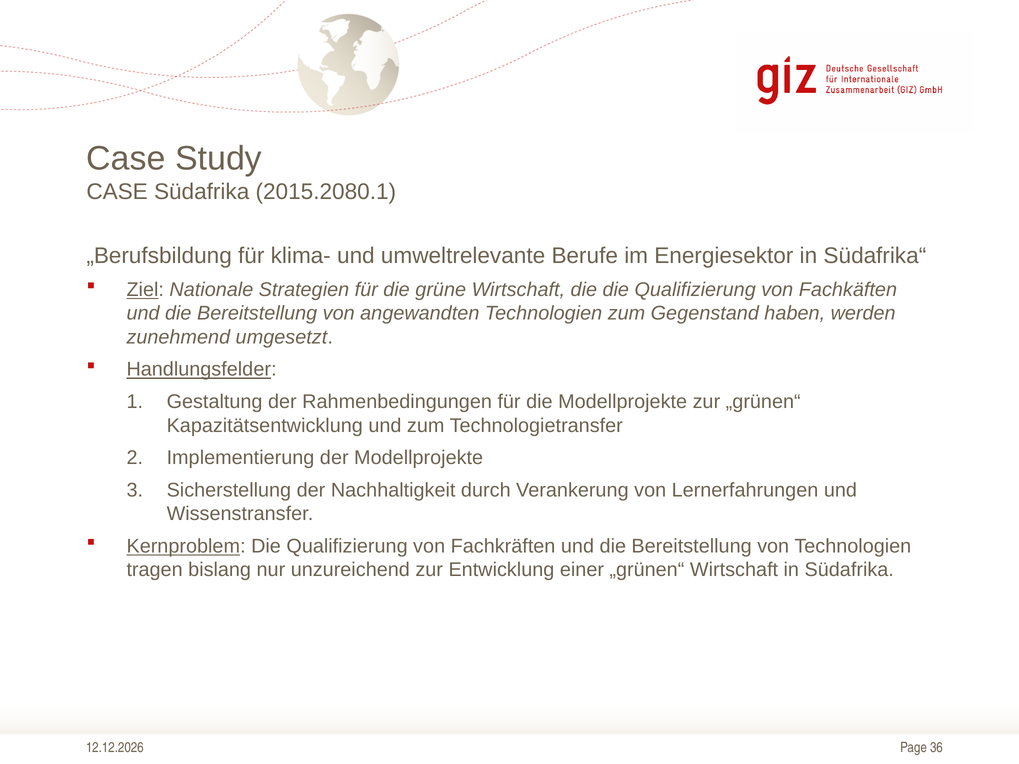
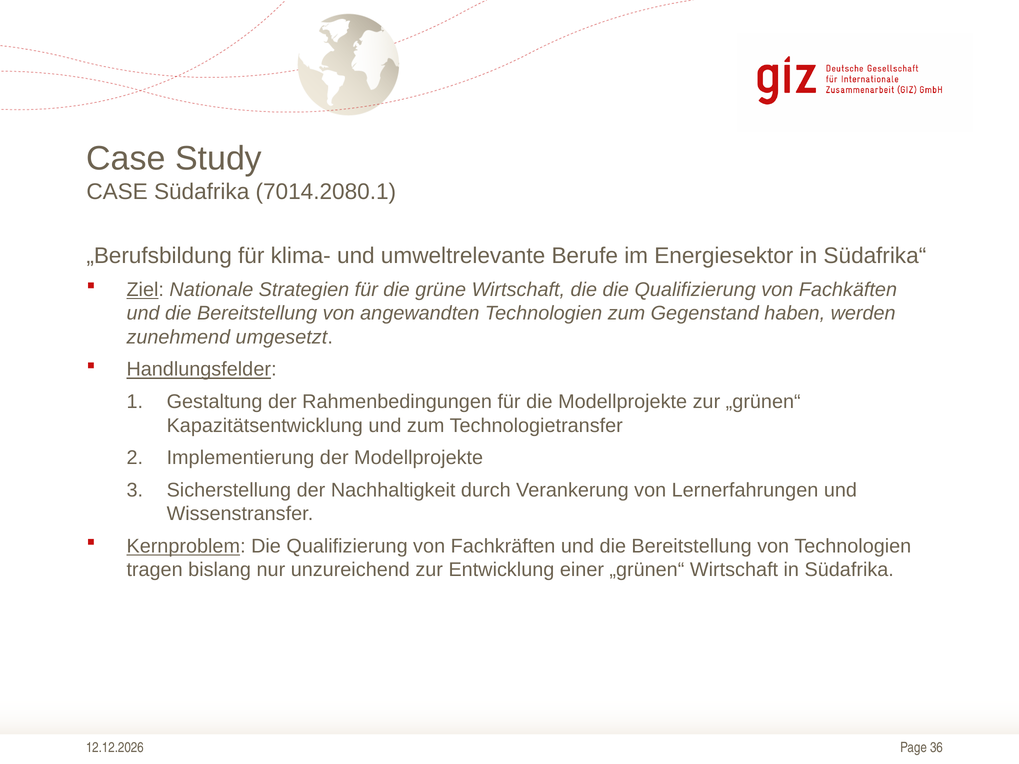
2015.2080.1: 2015.2080.1 -> 7014.2080.1
